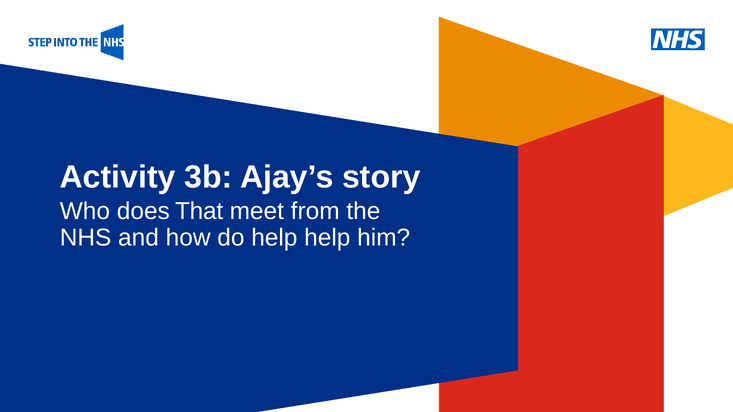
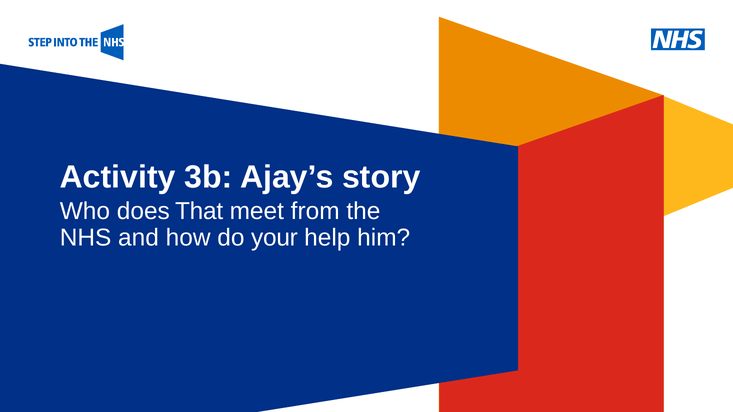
do help: help -> your
